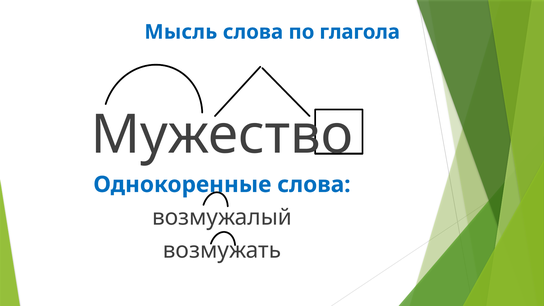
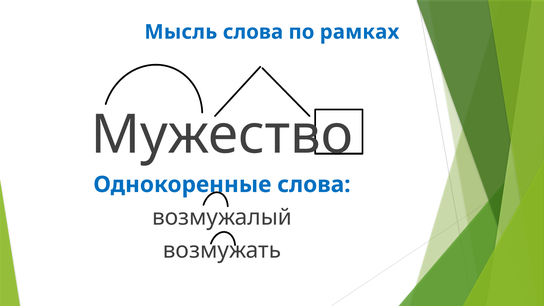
глагола: глагола -> рамках
